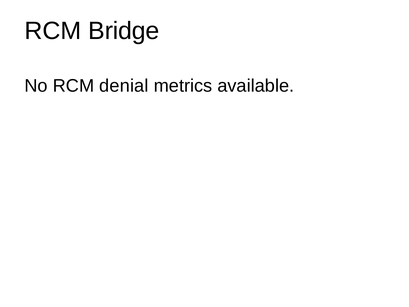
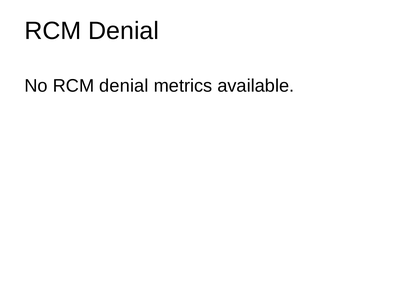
Bridge at (124, 31): Bridge -> Denial
